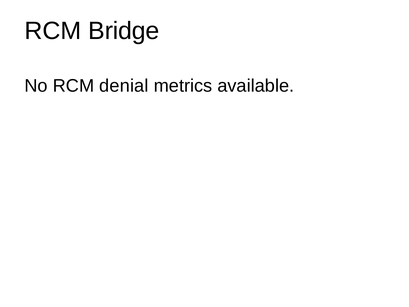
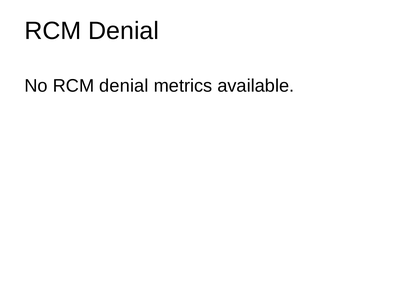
Bridge at (124, 31): Bridge -> Denial
